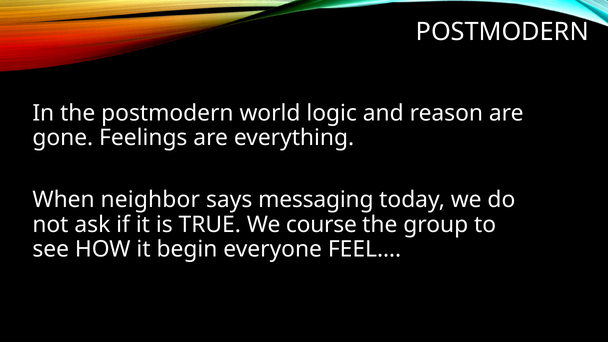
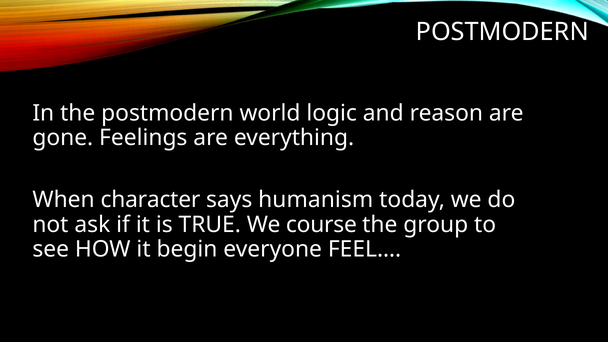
neighbor: neighbor -> character
messaging: messaging -> humanism
